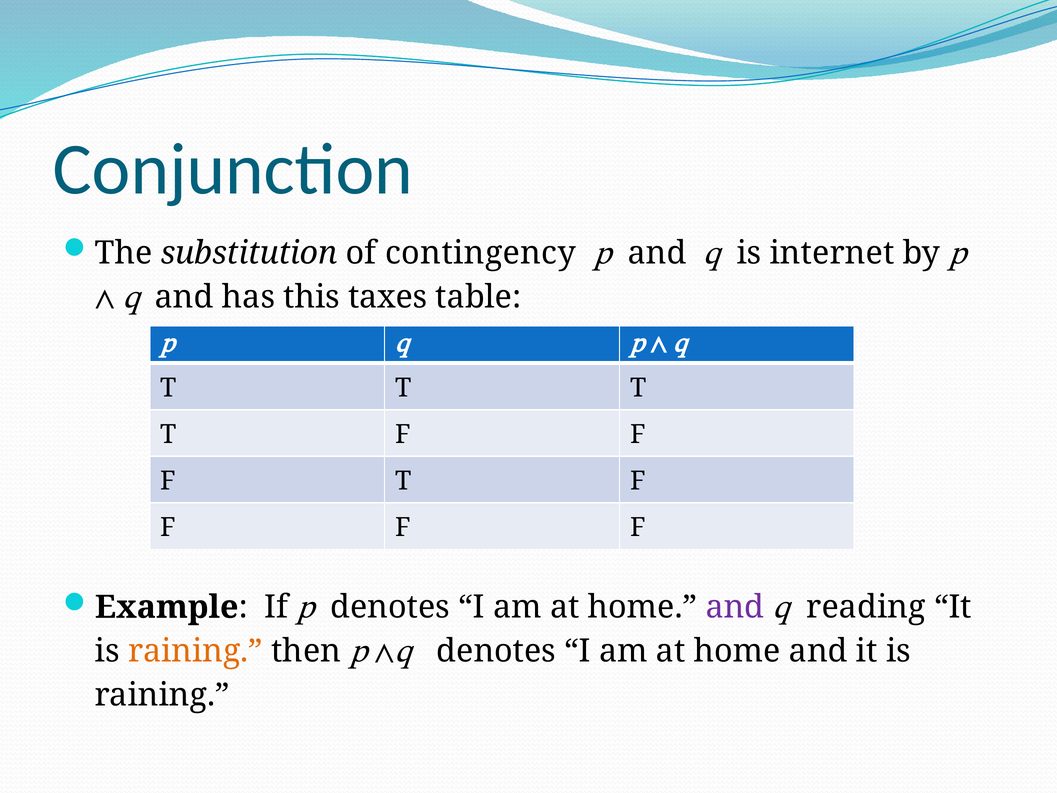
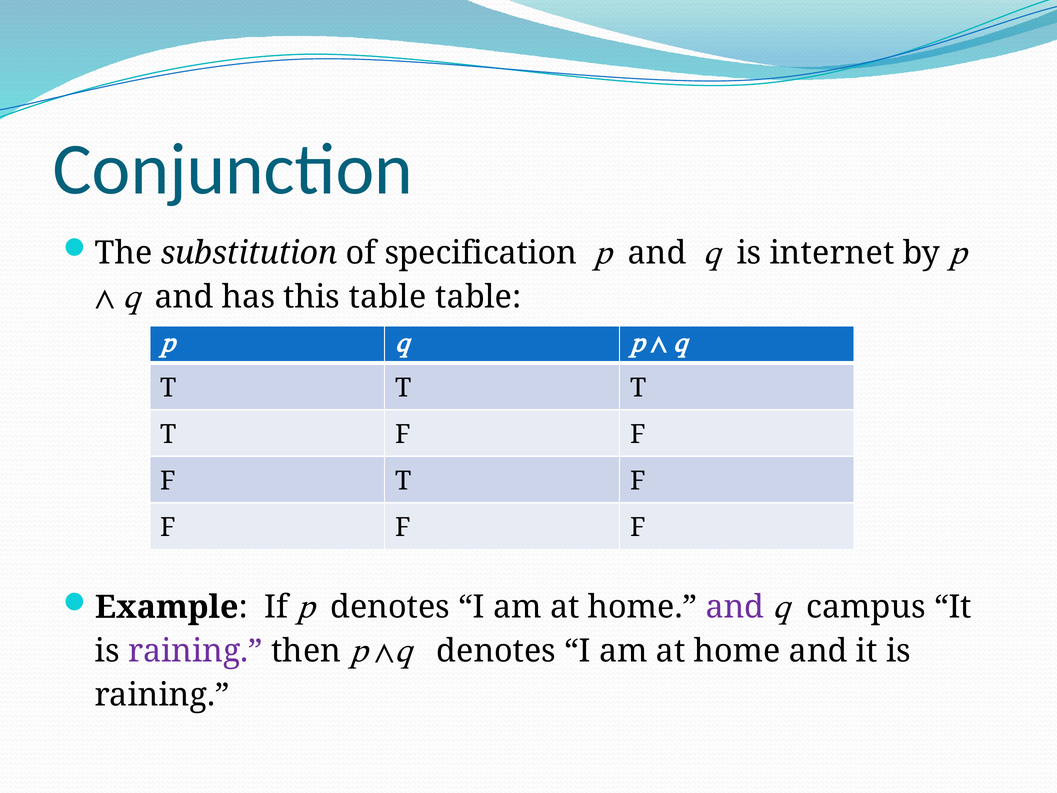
contingency: contingency -> specification
this taxes: taxes -> table
reading: reading -> campus
raining at (195, 651) colour: orange -> purple
